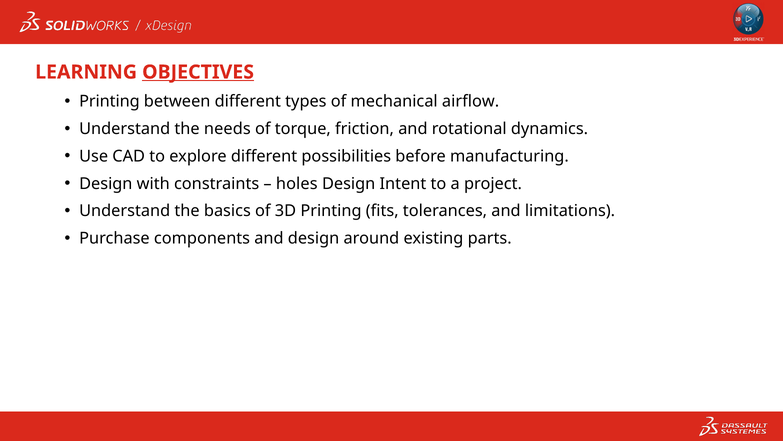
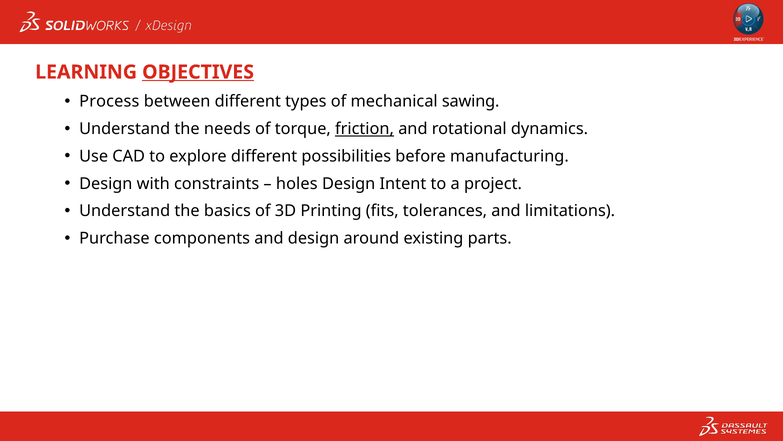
Printing at (109, 101): Printing -> Process
airflow: airflow -> sawing
friction underline: none -> present
